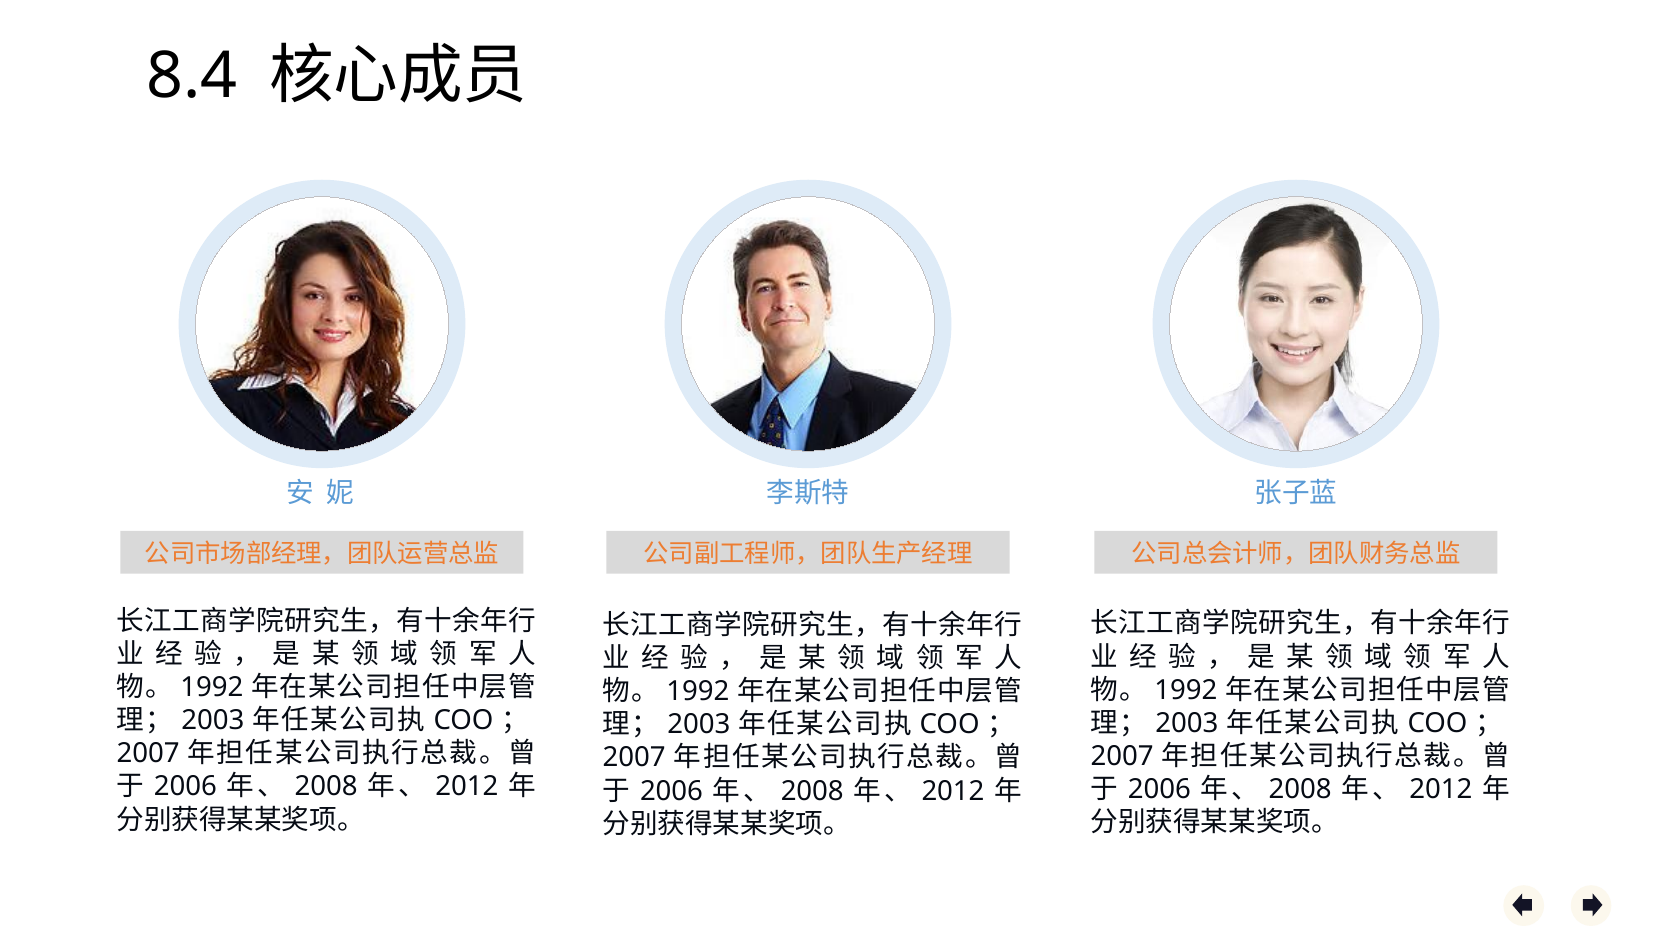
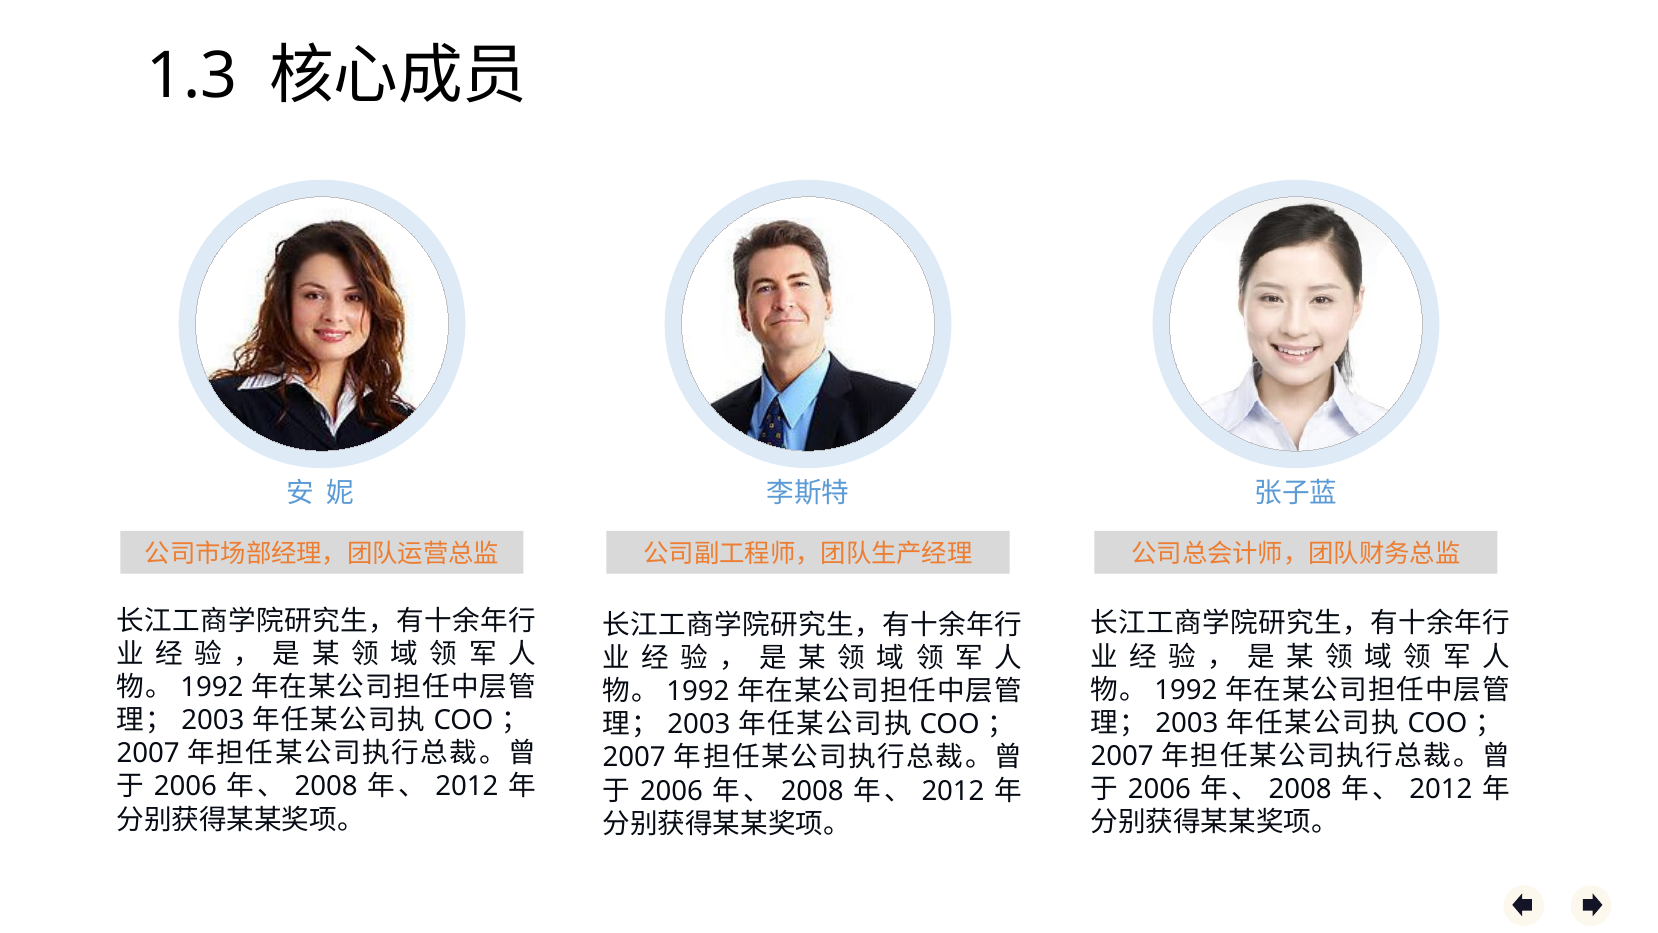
8.4: 8.4 -> 1.3
